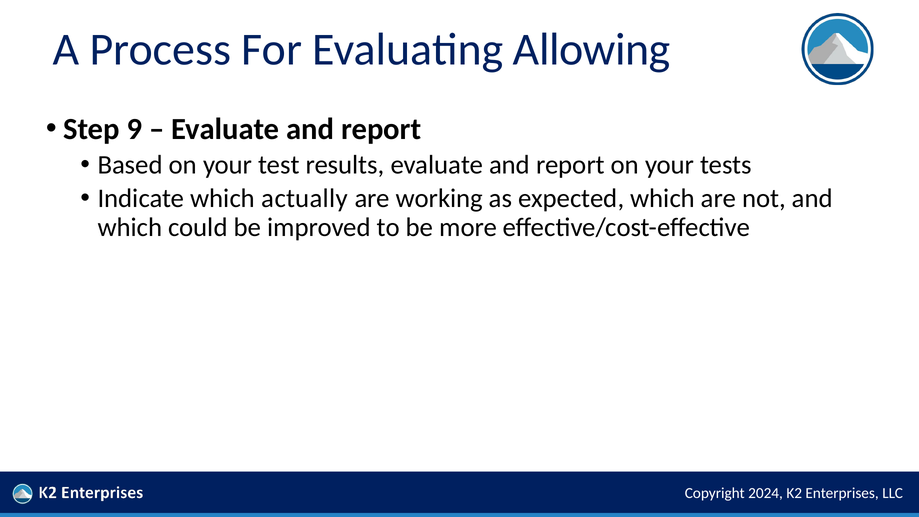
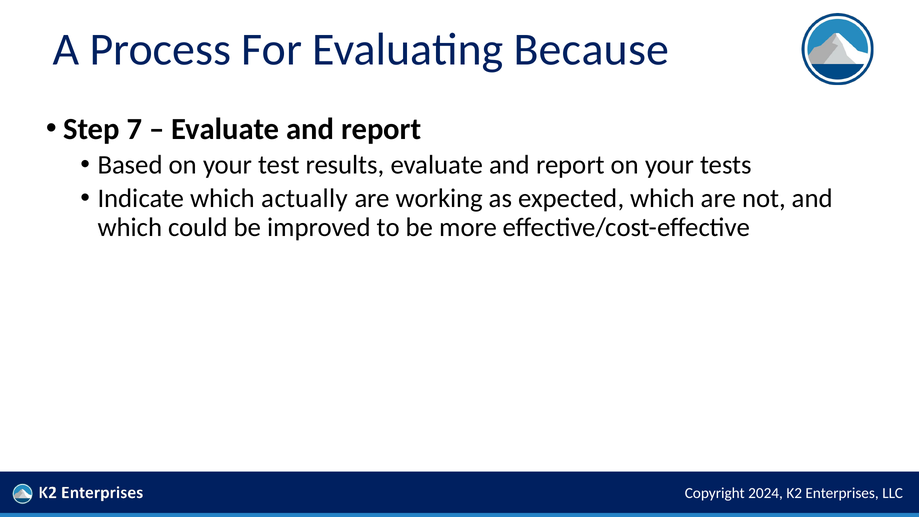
Allowing: Allowing -> Because
9: 9 -> 7
